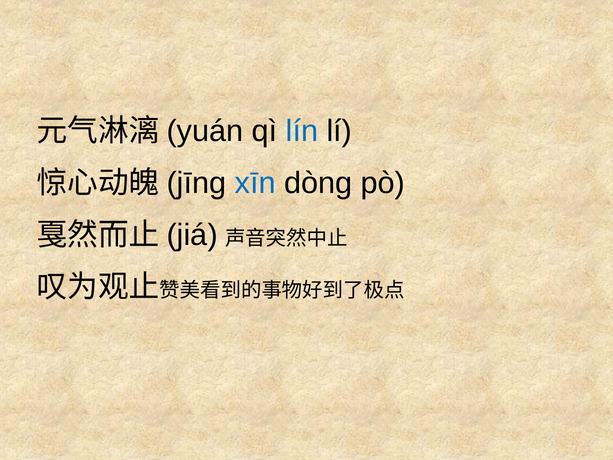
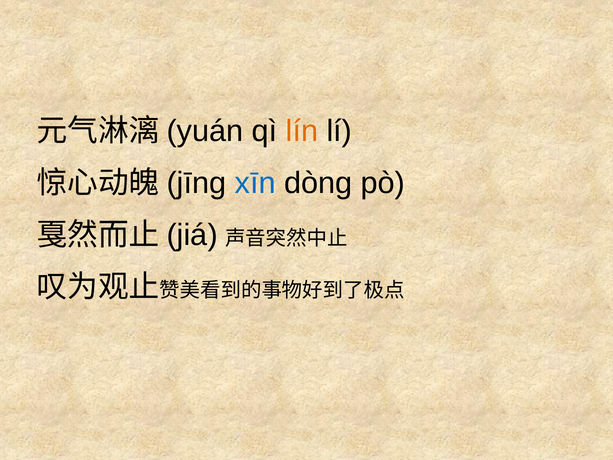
lín colour: blue -> orange
